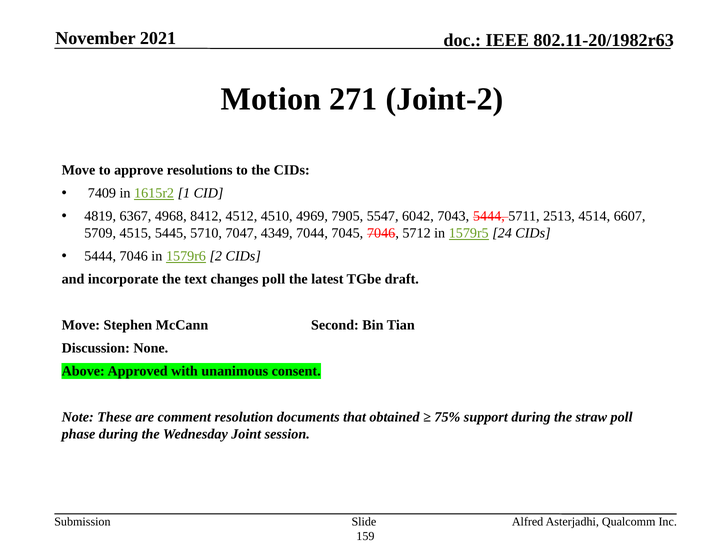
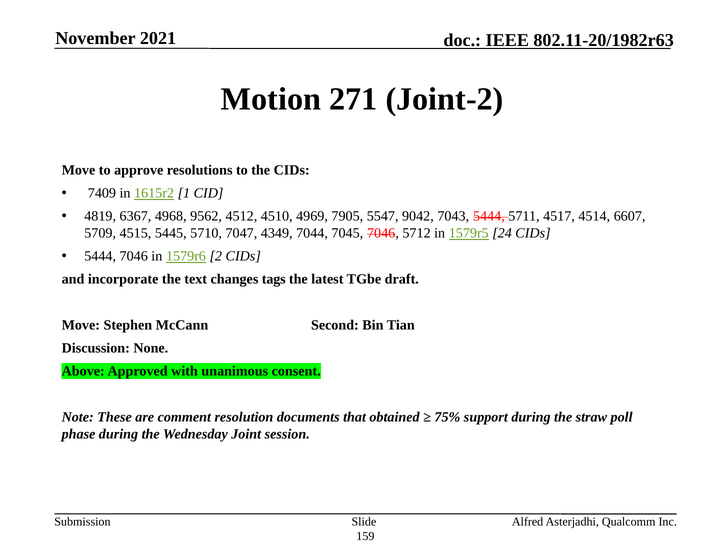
8412: 8412 -> 9562
6042: 6042 -> 9042
2513: 2513 -> 4517
changes poll: poll -> tags
